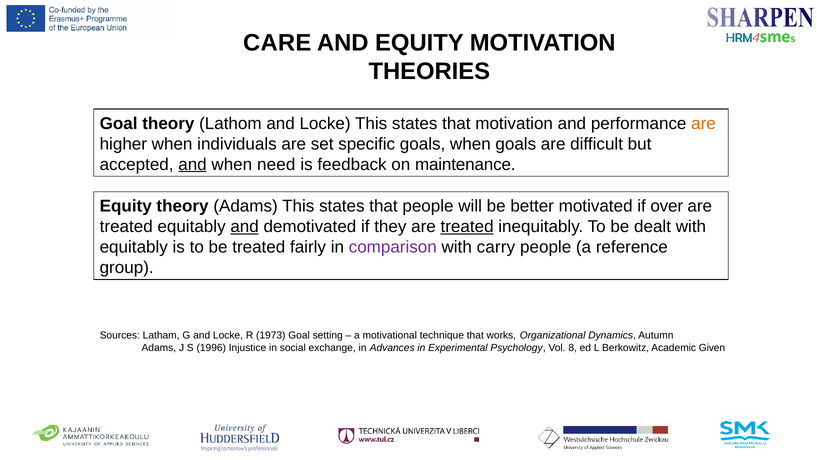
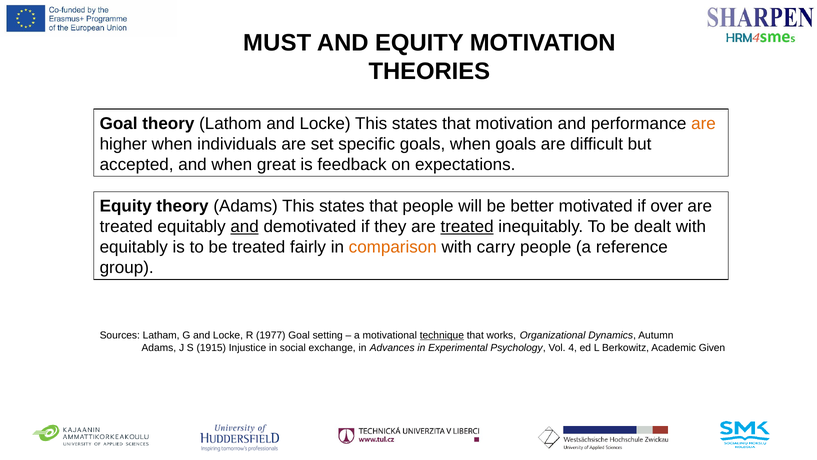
CARE: CARE -> MUST
and at (192, 164) underline: present -> none
need: need -> great
maintenance: maintenance -> expectations
comparison colour: purple -> orange
1973: 1973 -> 1977
technique underline: none -> present
1996: 1996 -> 1915
8: 8 -> 4
